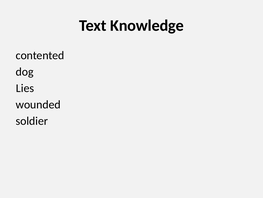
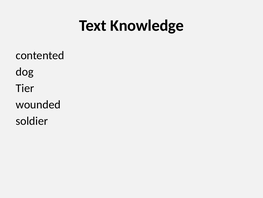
Lies: Lies -> Tier
